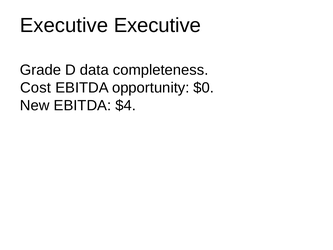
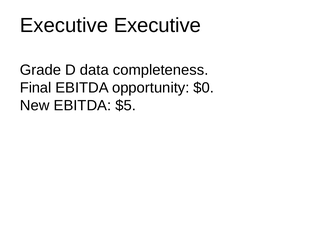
Cost: Cost -> Final
$4: $4 -> $5
